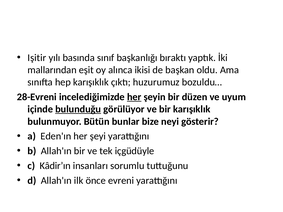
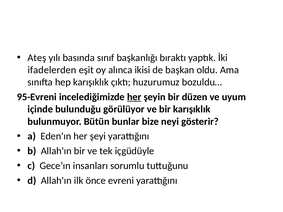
Işitir: Işitir -> Ateş
mallarından: mallarından -> ifadelerden
28-Evreni: 28-Evreni -> 95-Evreni
bulunduğu underline: present -> none
Kâdir’ın: Kâdir’ın -> Gece’ın
